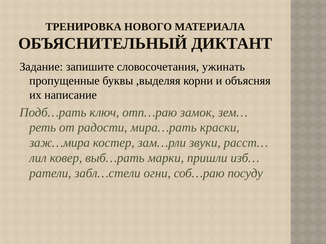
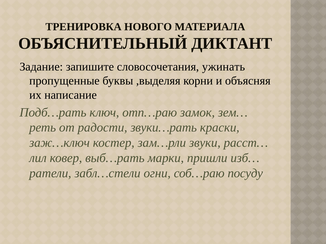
мира…рать: мира…рать -> звуки…рать
заж…мира: заж…мира -> заж…ключ
